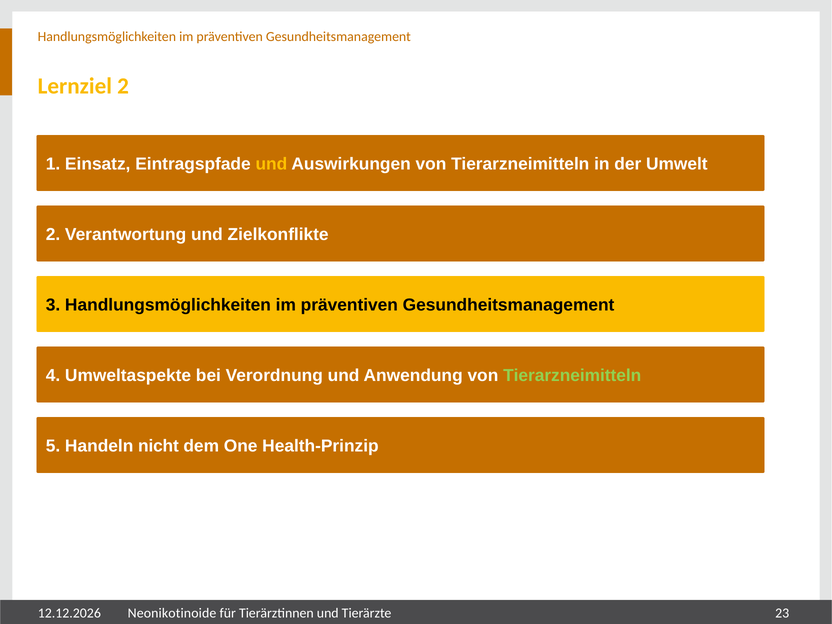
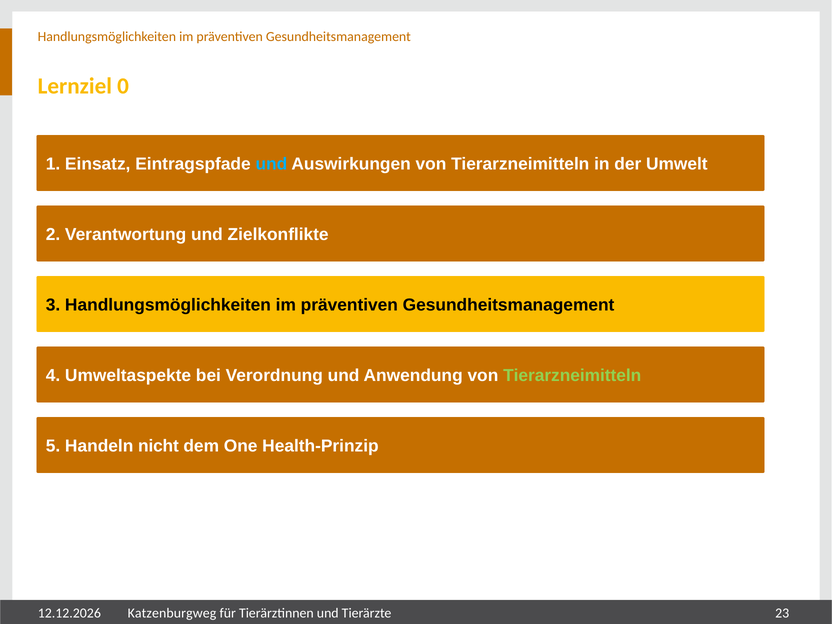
Lernziel 2: 2 -> 0
und at (271, 164) colour: yellow -> light blue
Neonikotinoide: Neonikotinoide -> Katzenburgweg
